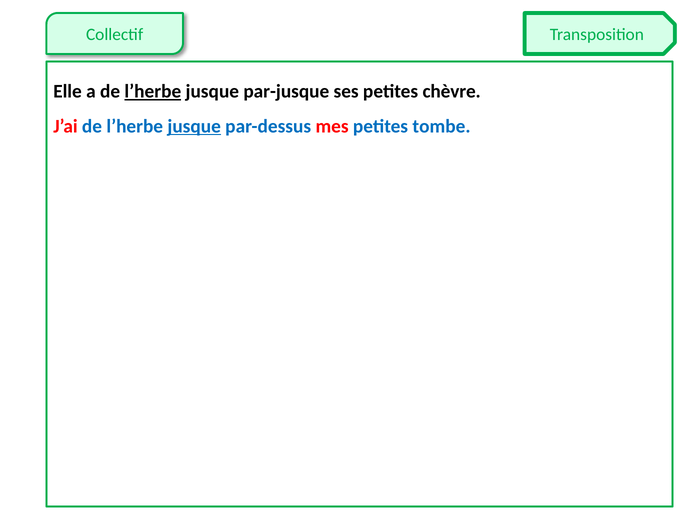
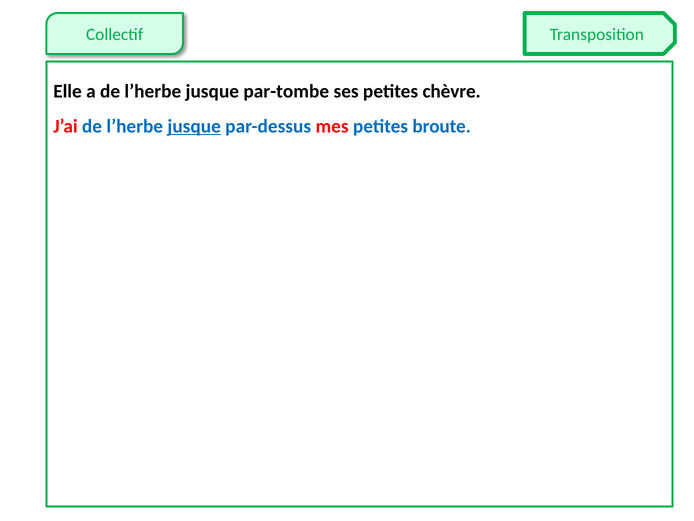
l’herbe at (153, 91) underline: present -> none
par-jusque: par-jusque -> par-tombe
tombe: tombe -> broute
